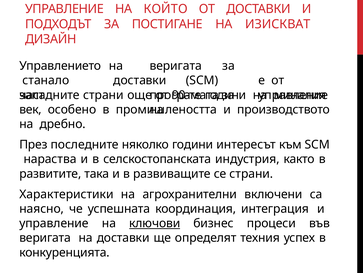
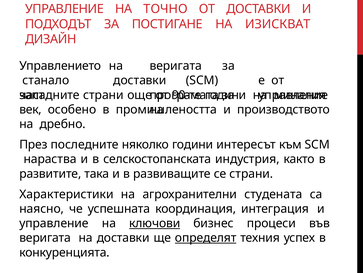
КОЙТО: КОЙТО -> ТОЧНО
включени: включени -> студената
определят underline: none -> present
